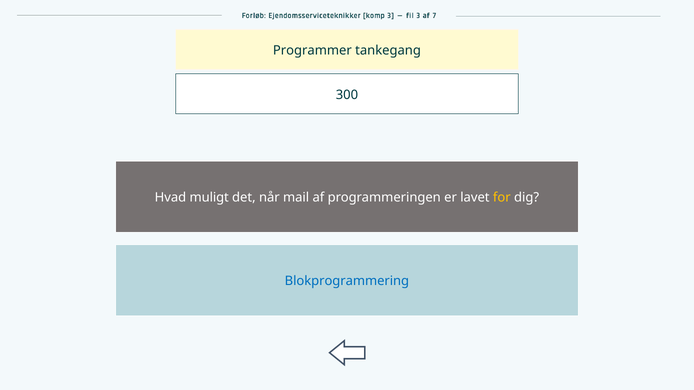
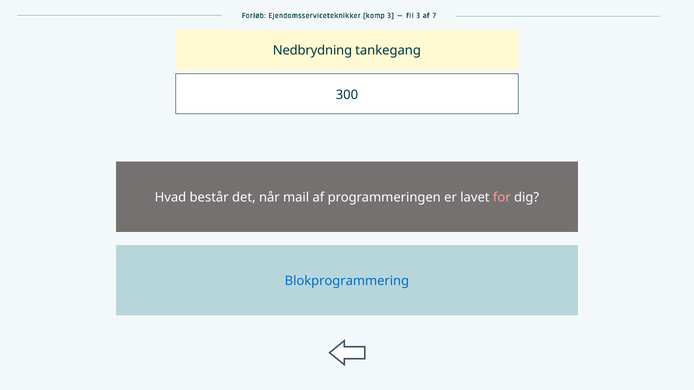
Programmer: Programmer -> Nedbrydning
muligt: muligt -> består
for colour: yellow -> pink
